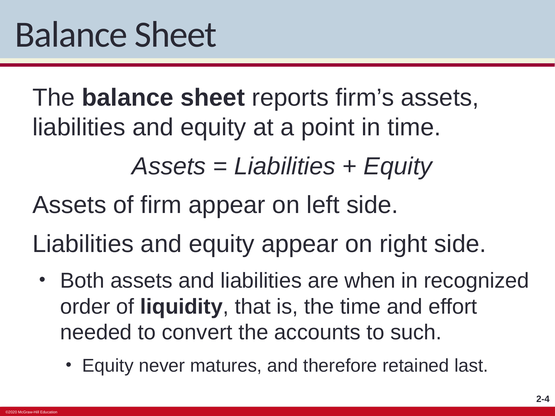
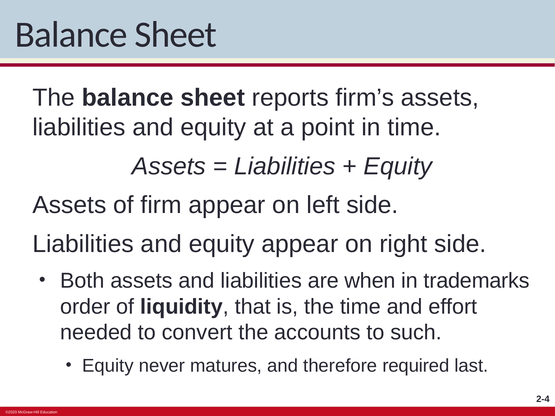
recognized: recognized -> trademarks
retained: retained -> required
